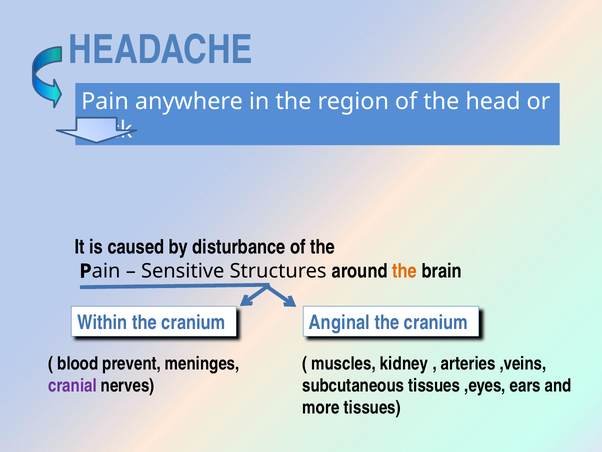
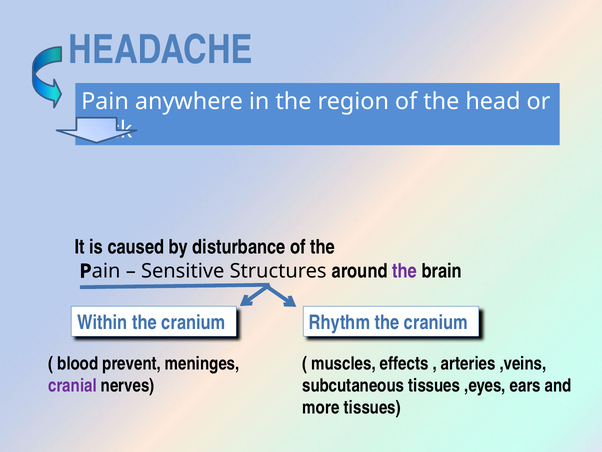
the at (405, 271) colour: orange -> purple
Anginal: Anginal -> Rhythm
kidney: kidney -> effects
